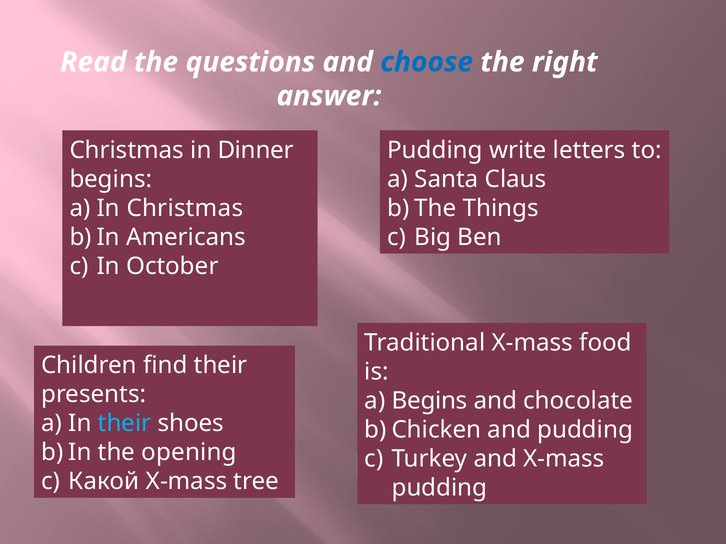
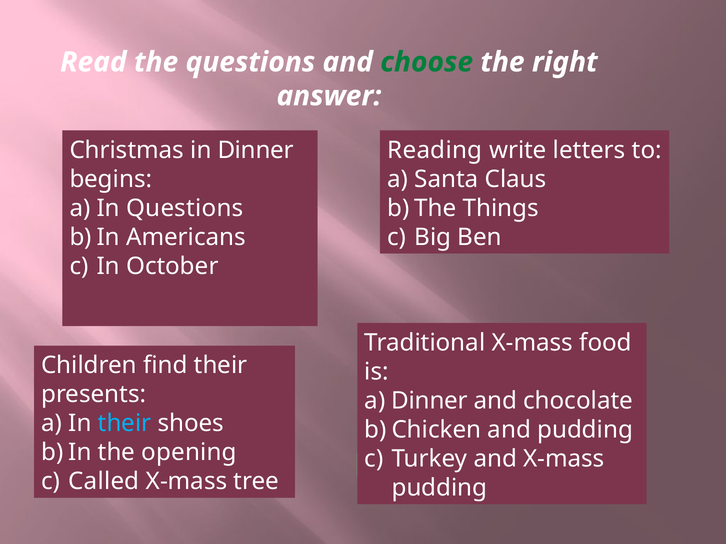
choose colour: blue -> green
Pudding at (435, 150): Pudding -> Reading
In Christmas: Christmas -> Questions
Begins at (430, 401): Begins -> Dinner
Какой: Какой -> Called
